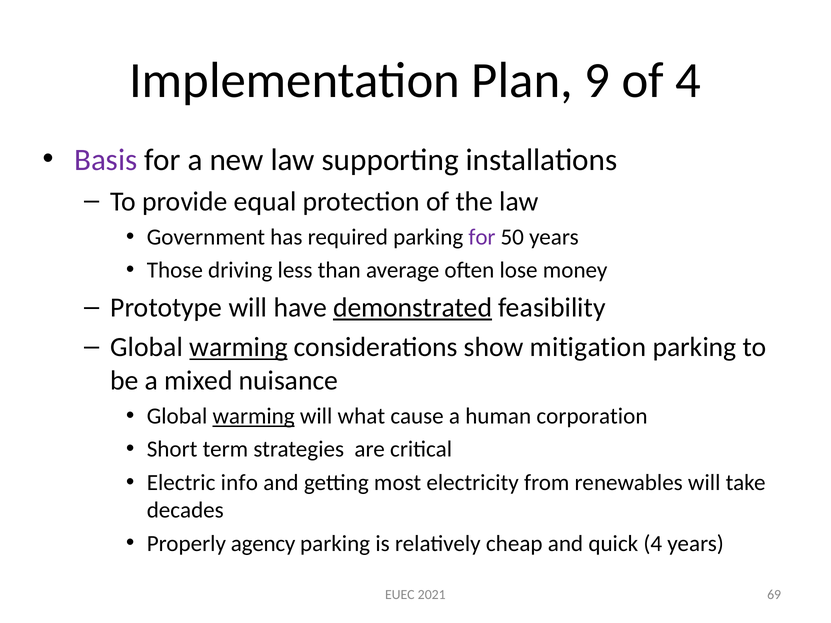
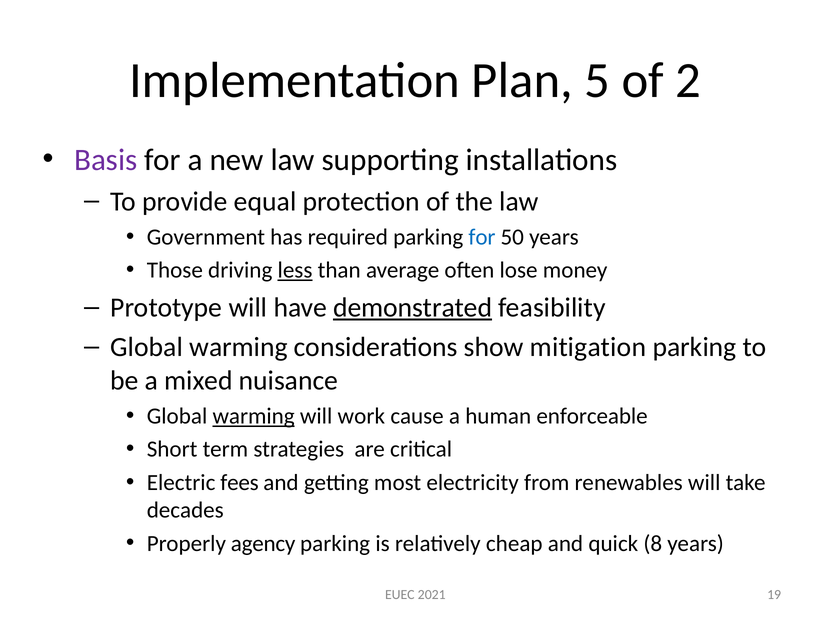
9: 9 -> 5
of 4: 4 -> 2
for at (482, 237) colour: purple -> blue
less underline: none -> present
warming at (239, 347) underline: present -> none
what: what -> work
corporation: corporation -> enforceable
info: info -> fees
quick 4: 4 -> 8
69: 69 -> 19
